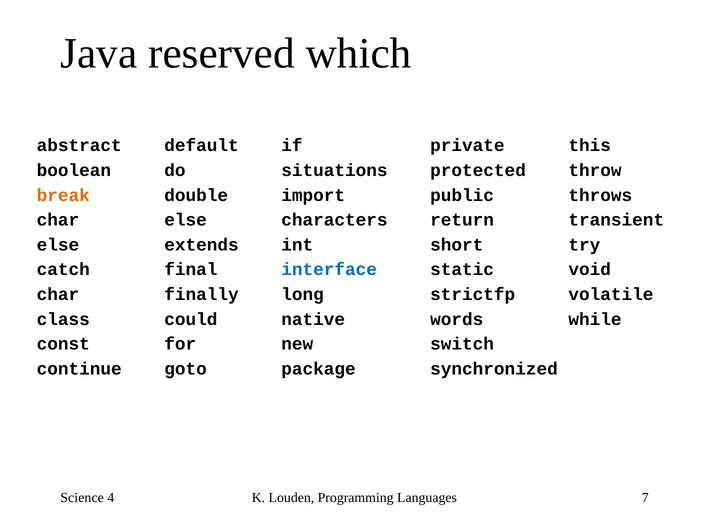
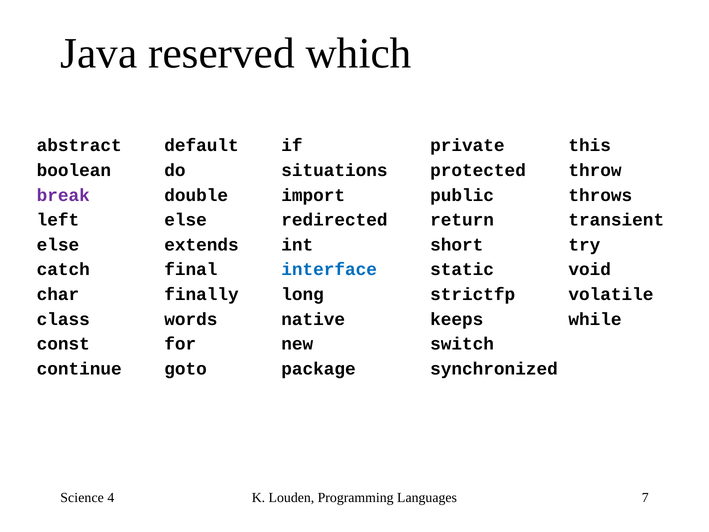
break colour: orange -> purple
char at (58, 220): char -> left
characters: characters -> redirected
could: could -> words
words: words -> keeps
